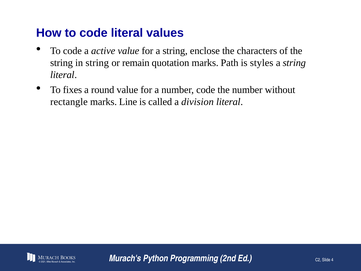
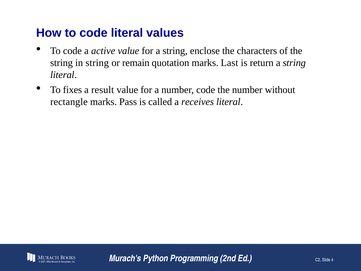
Path: Path -> Last
styles: styles -> return
round: round -> result
Line: Line -> Pass
division: division -> receives
